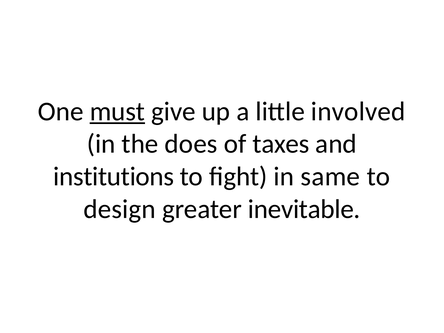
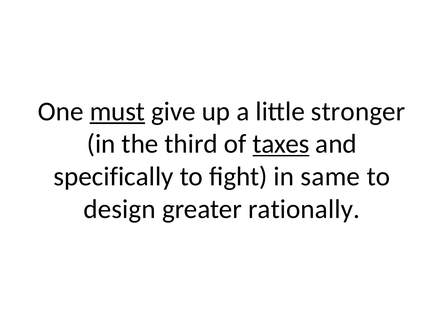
involved: involved -> stronger
does: does -> third
taxes underline: none -> present
institutions: institutions -> specifically
inevitable: inevitable -> rationally
